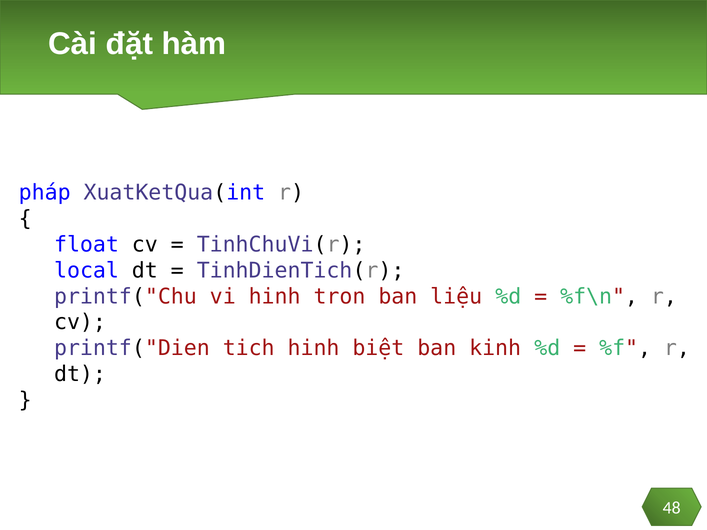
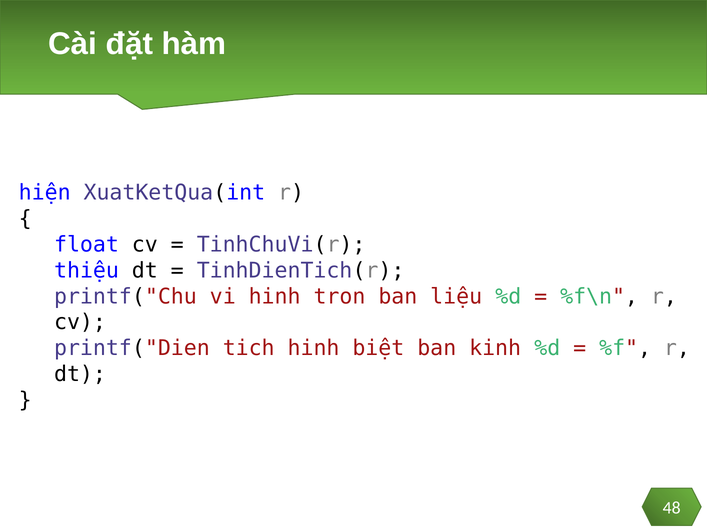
pháp: pháp -> hiện
local: local -> thiệu
